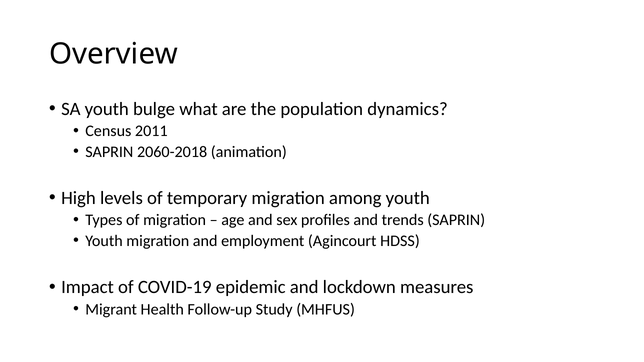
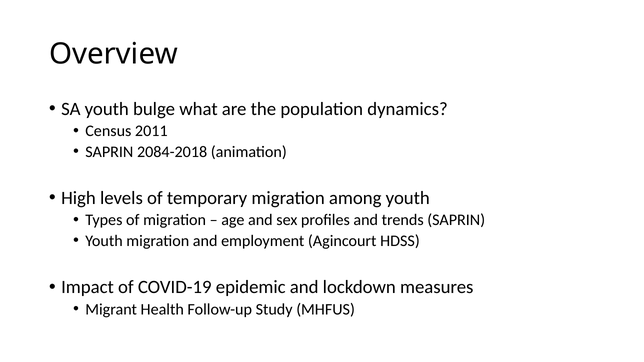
2060-2018: 2060-2018 -> 2084-2018
